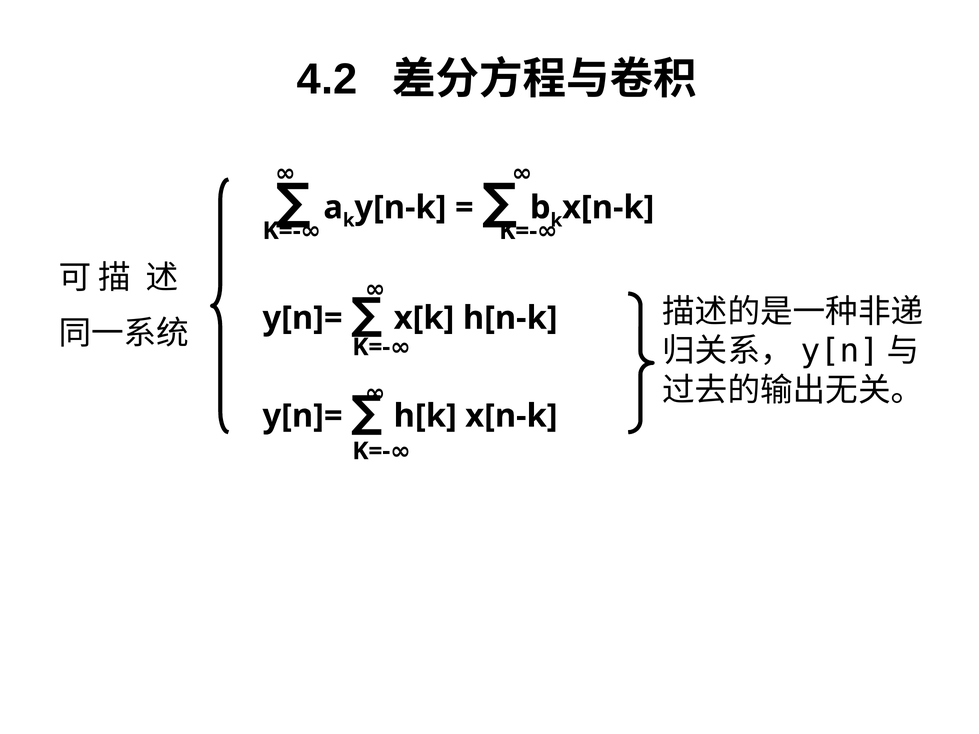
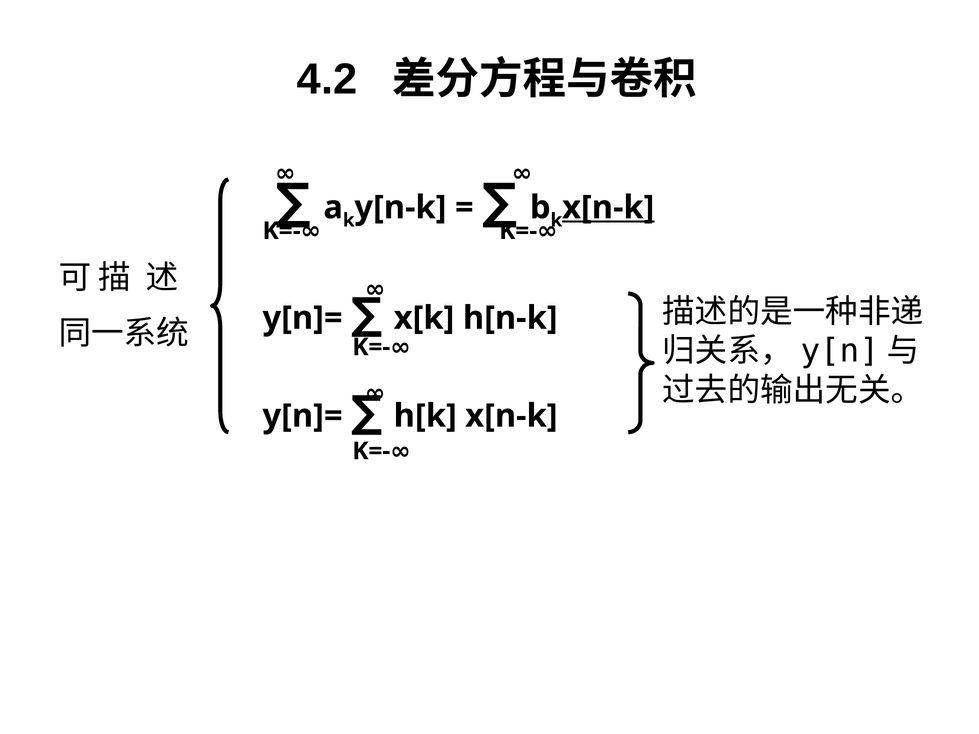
x[n-k at (608, 208) underline: none -> present
